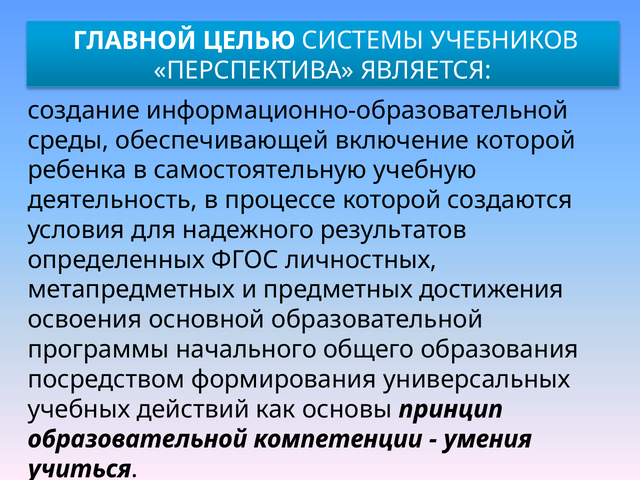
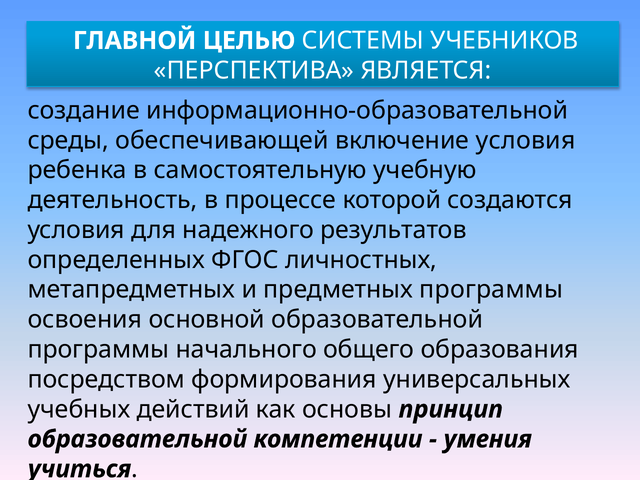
включение которой: которой -> условия
предметных достижения: достижения -> программы
